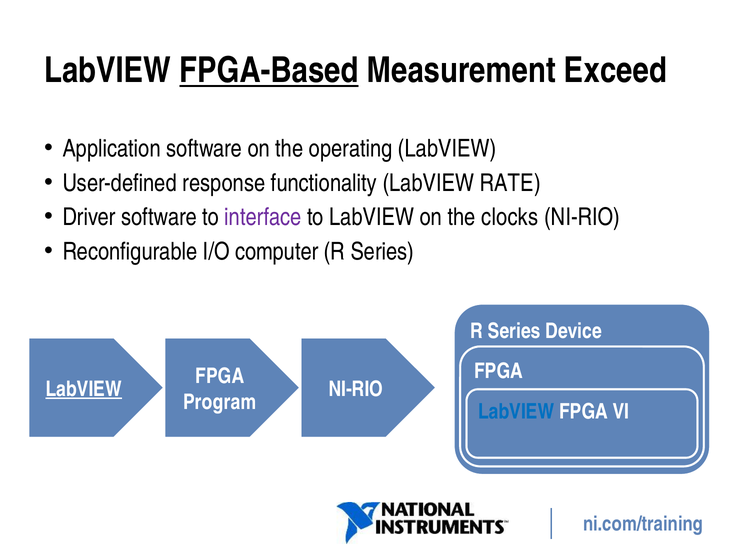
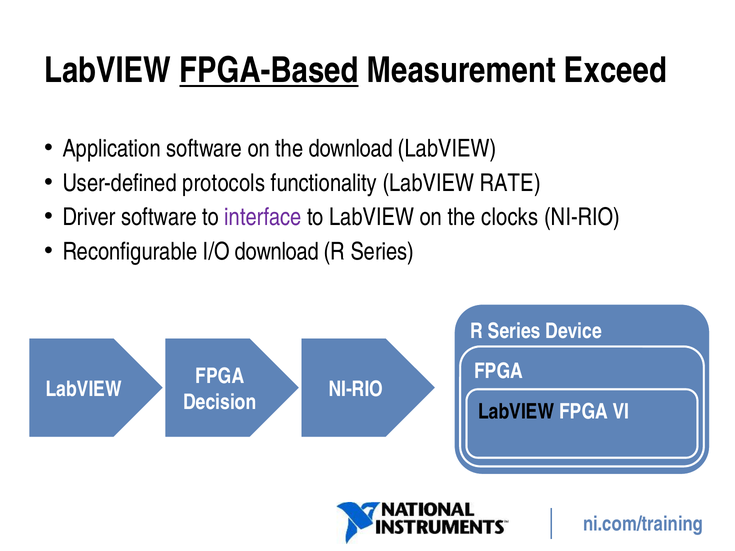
the operating: operating -> download
response: response -> protocols
I/O computer: computer -> download
LabVIEW at (84, 389) underline: present -> none
Program: Program -> Decision
LabVIEW at (516, 412) colour: blue -> black
